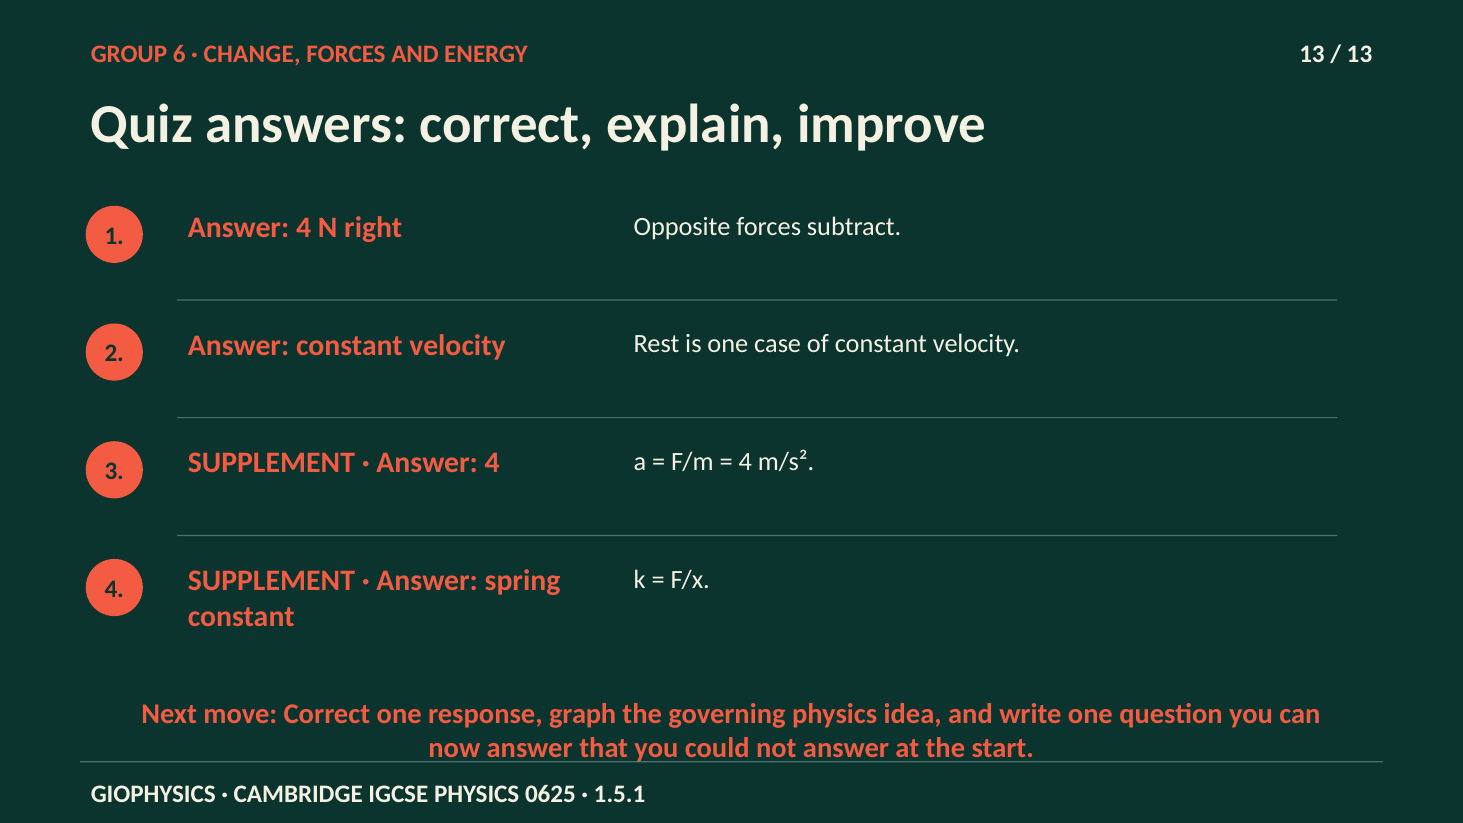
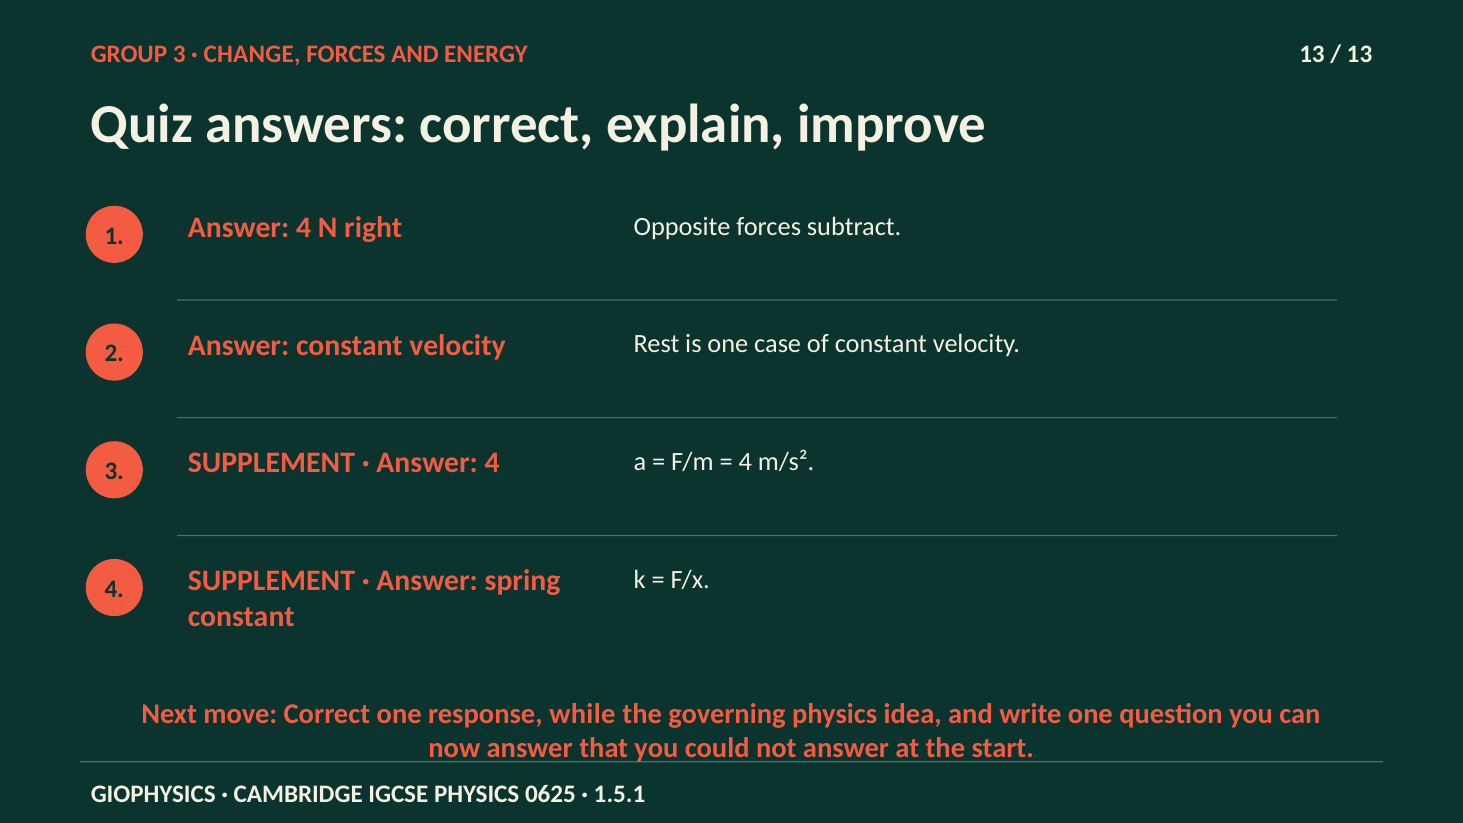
GROUP 6: 6 -> 3
graph: graph -> while
